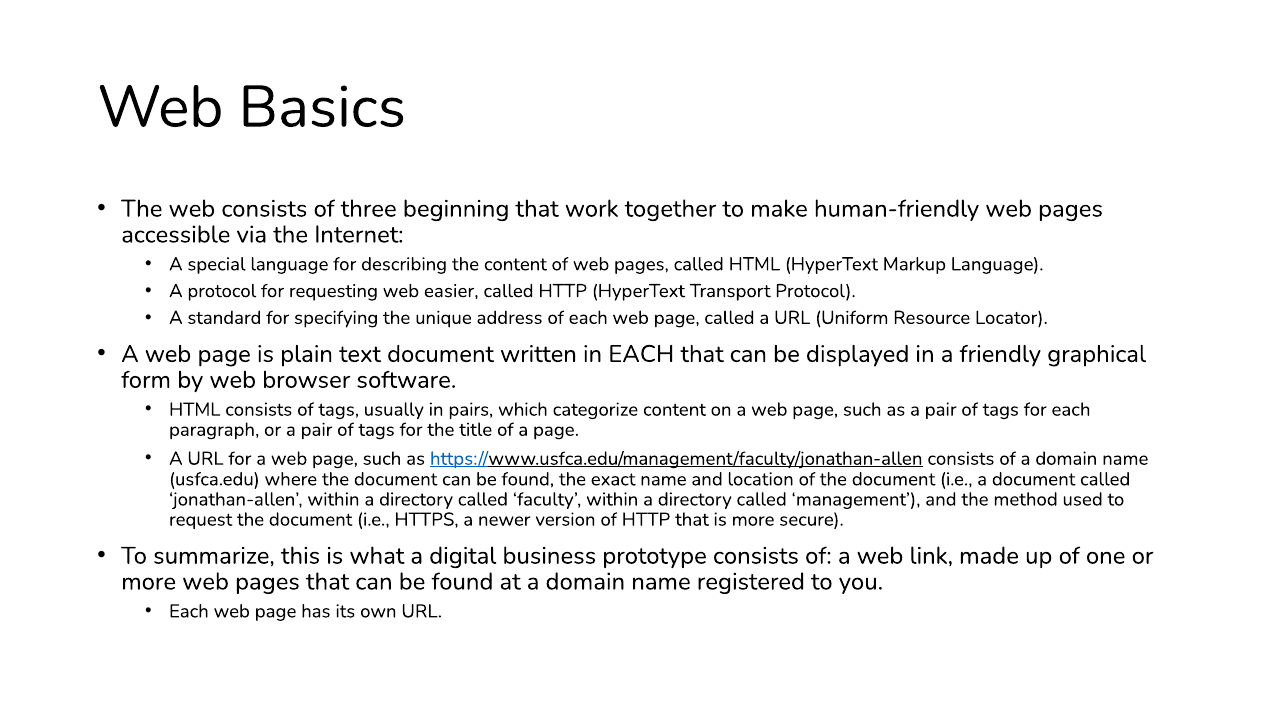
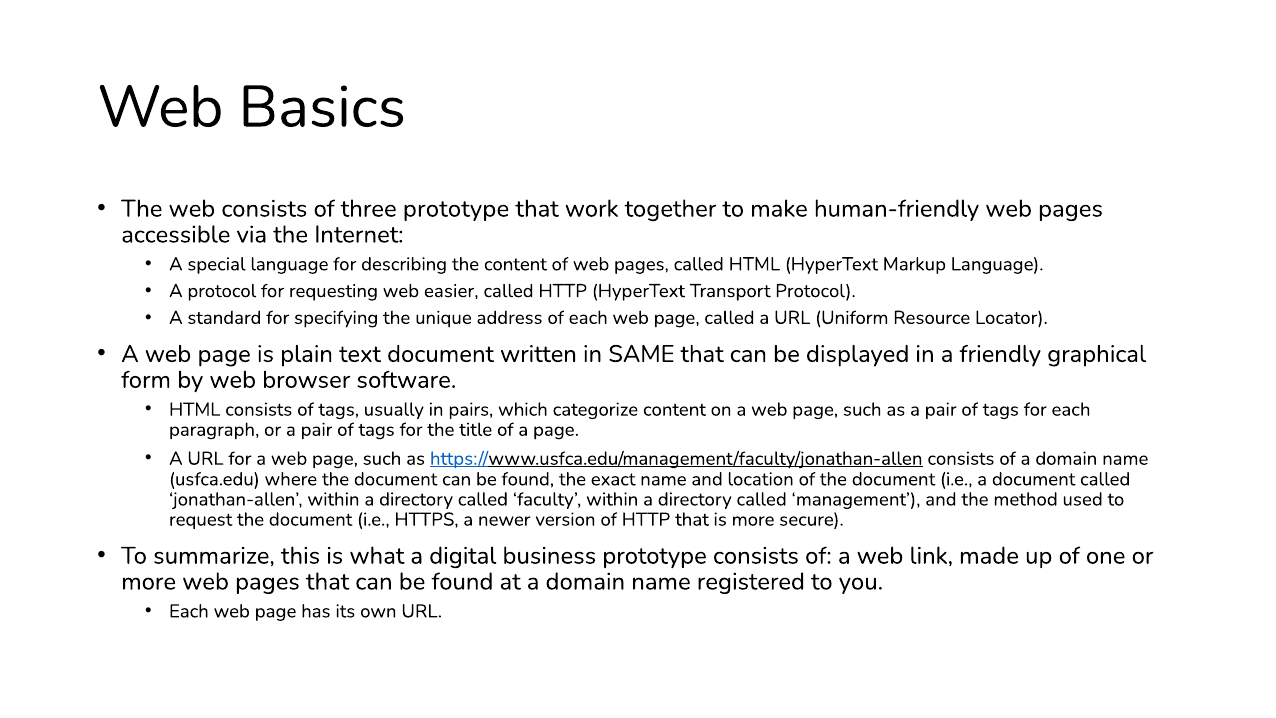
three beginning: beginning -> prototype
in EACH: EACH -> SAME
